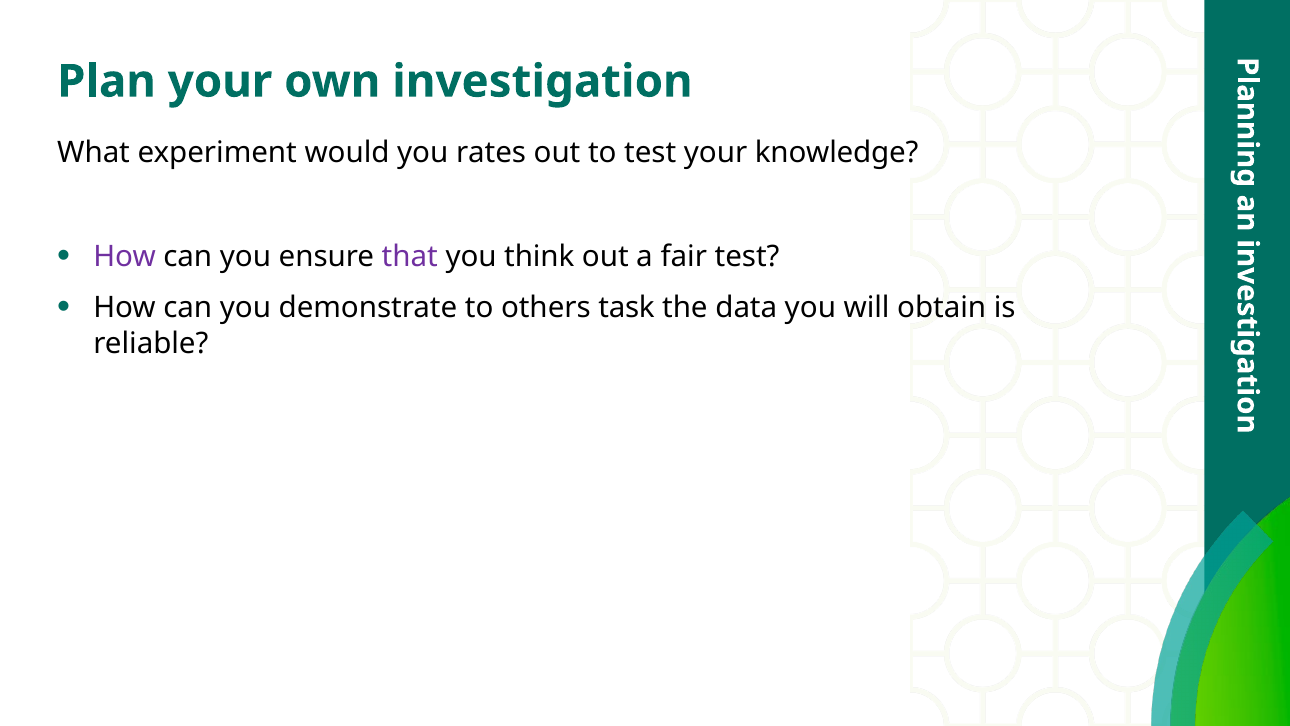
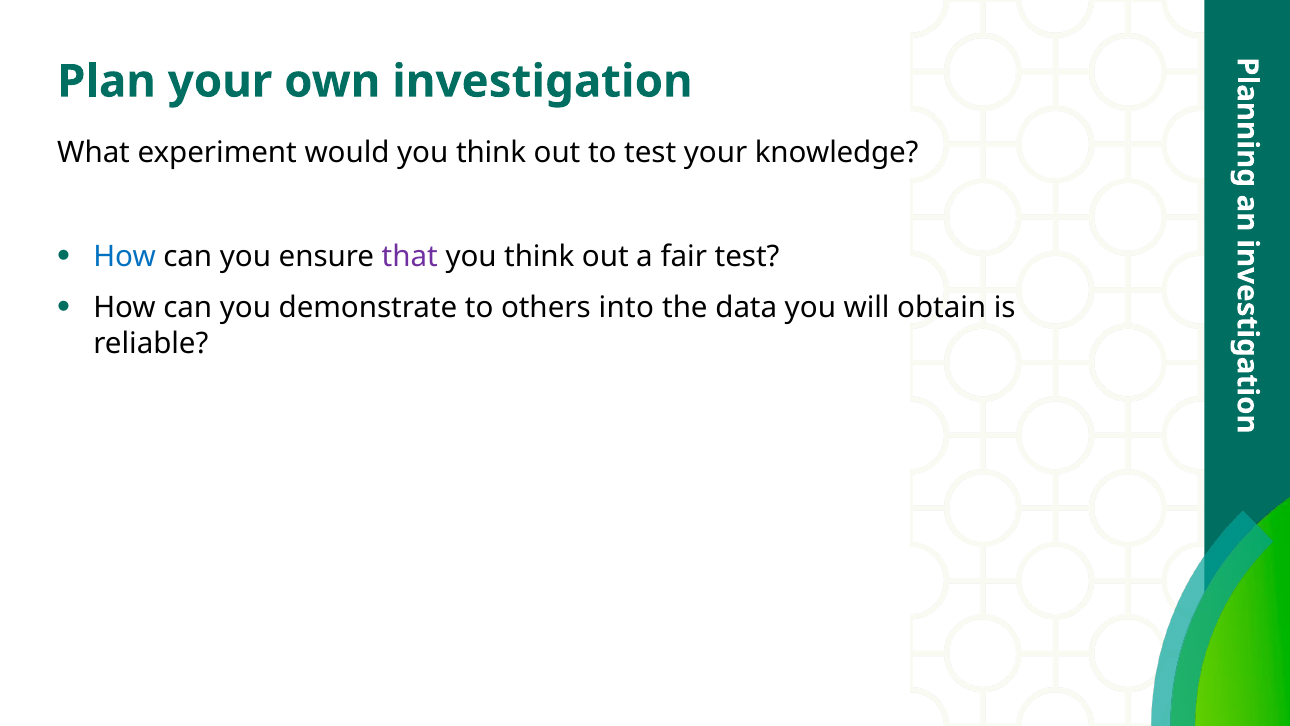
would you rates: rates -> think
How at (125, 256) colour: purple -> blue
task: task -> into
